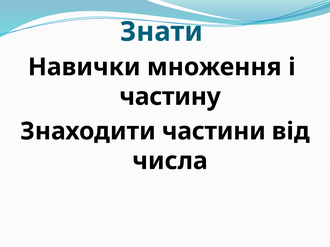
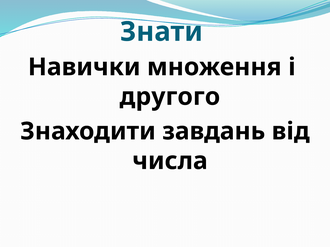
частину: частину -> другого
частини: частини -> завдань
